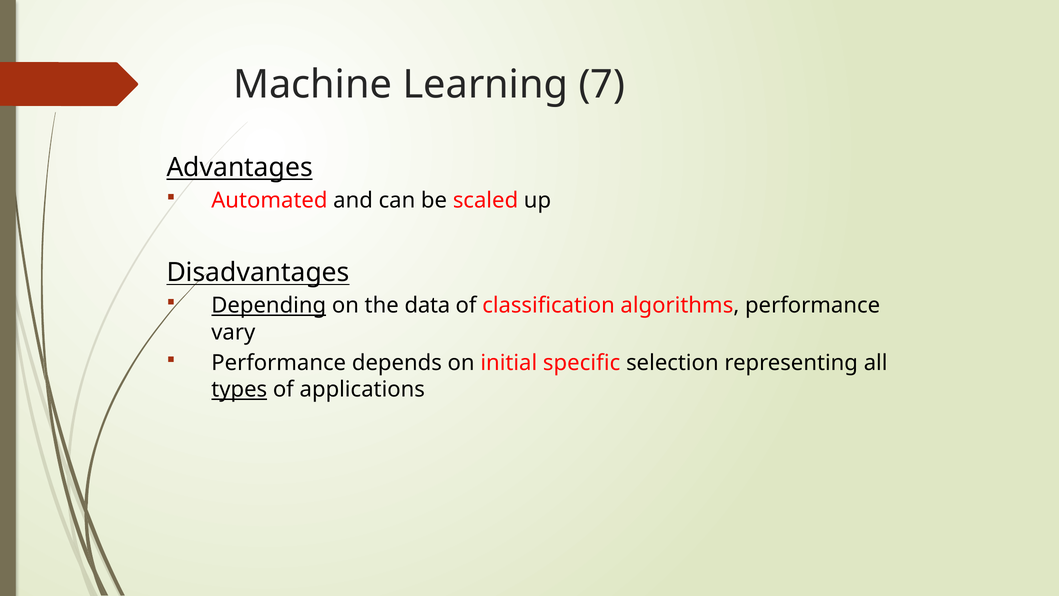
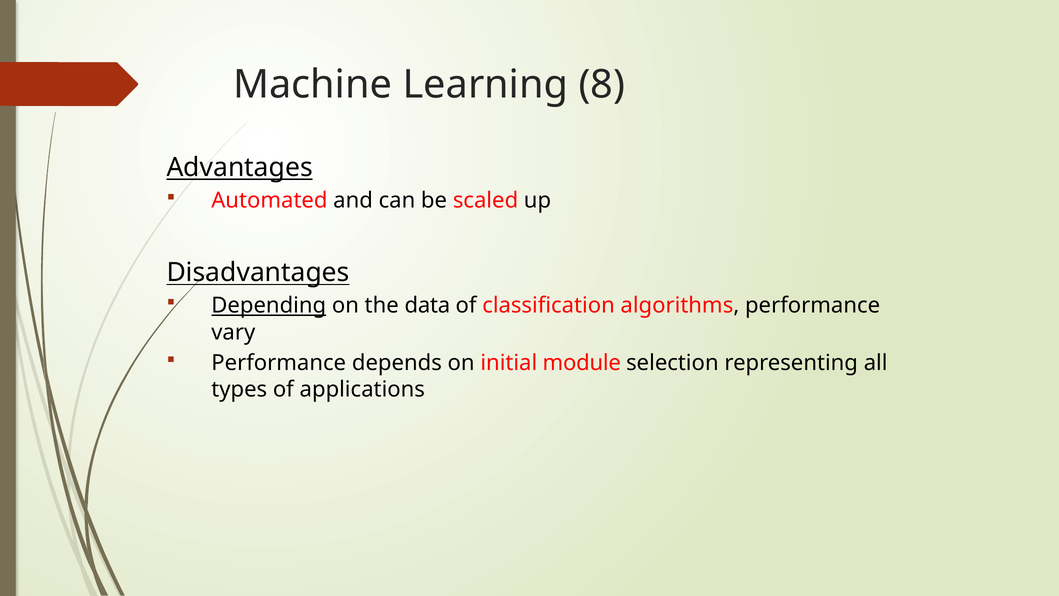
7: 7 -> 8
specific: specific -> module
types underline: present -> none
